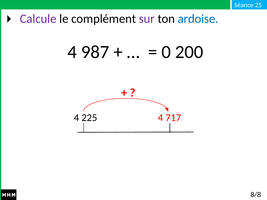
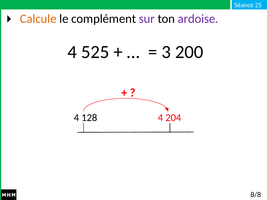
Calcule colour: purple -> orange
ardoise colour: blue -> purple
987: 987 -> 525
0: 0 -> 3
225: 225 -> 128
717: 717 -> 204
